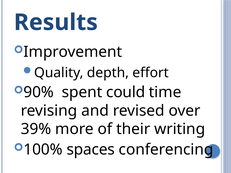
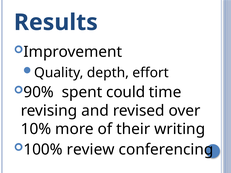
39%: 39% -> 10%
spaces: spaces -> review
